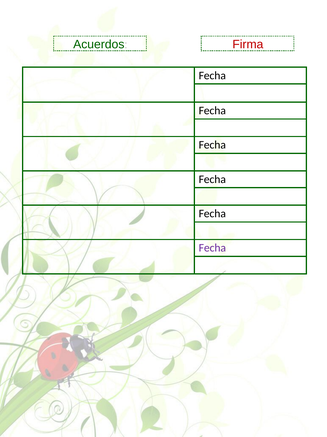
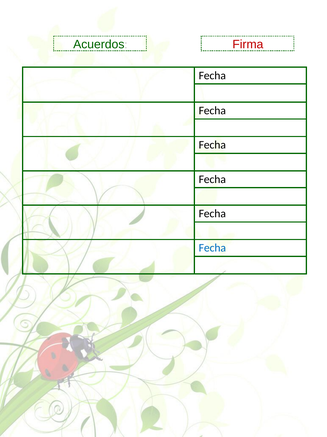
Fecha at (212, 247) colour: purple -> blue
